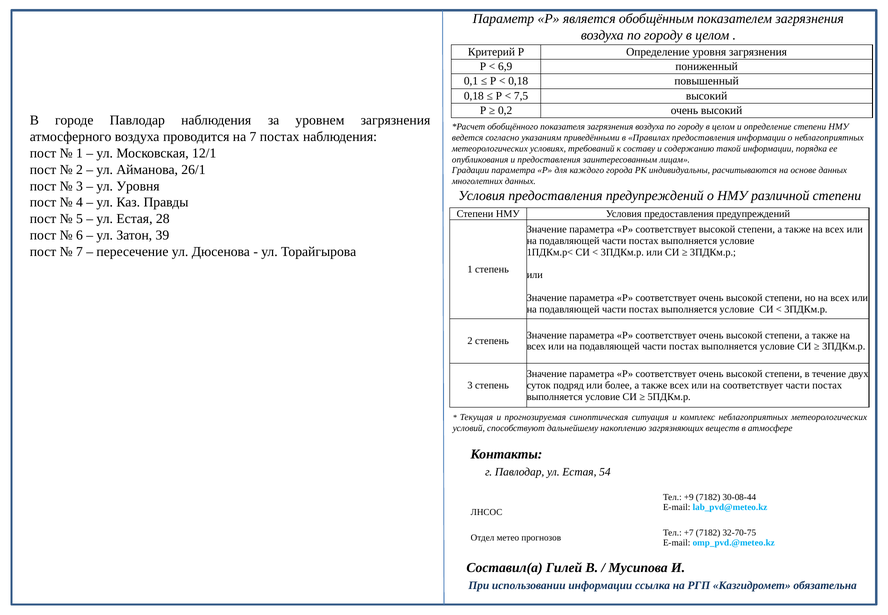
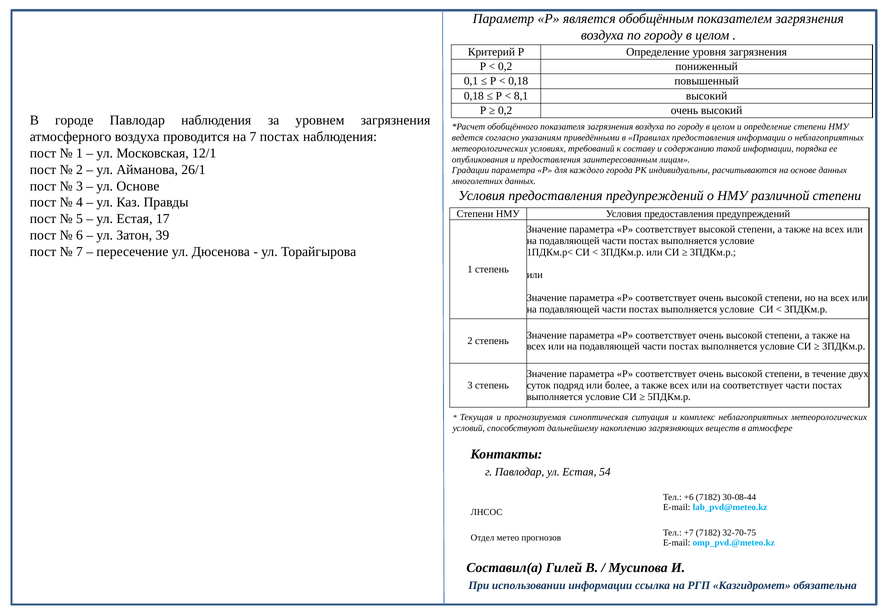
6,9 at (505, 66): 6,9 -> 0,2
7,5: 7,5 -> 8,1
ул Уровня: Уровня -> Основе
28: 28 -> 17
+9: +9 -> +6
